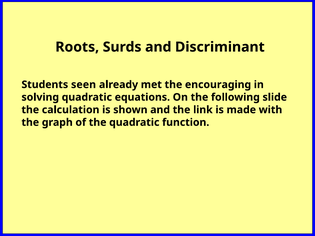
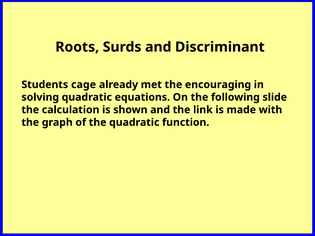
seen: seen -> cage
